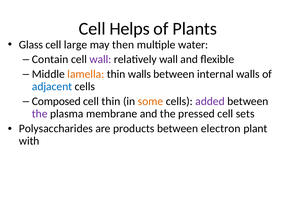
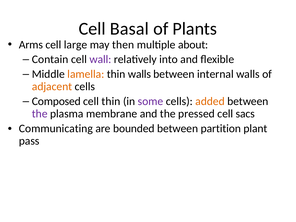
Helps: Helps -> Basal
Glass: Glass -> Arms
water: water -> about
relatively wall: wall -> into
adjacent colour: blue -> orange
some colour: orange -> purple
added colour: purple -> orange
sets: sets -> sacs
Polysaccharides: Polysaccharides -> Communicating
products: products -> bounded
electron: electron -> partition
with: with -> pass
